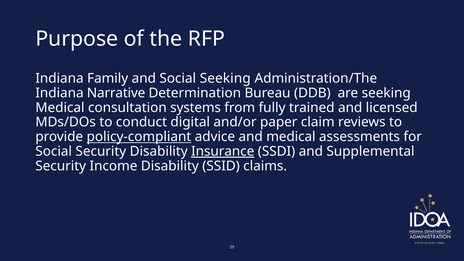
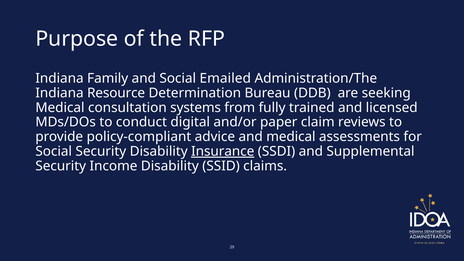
Social Seeking: Seeking -> Emailed
Narrative: Narrative -> Resource
policy‑compliant underline: present -> none
